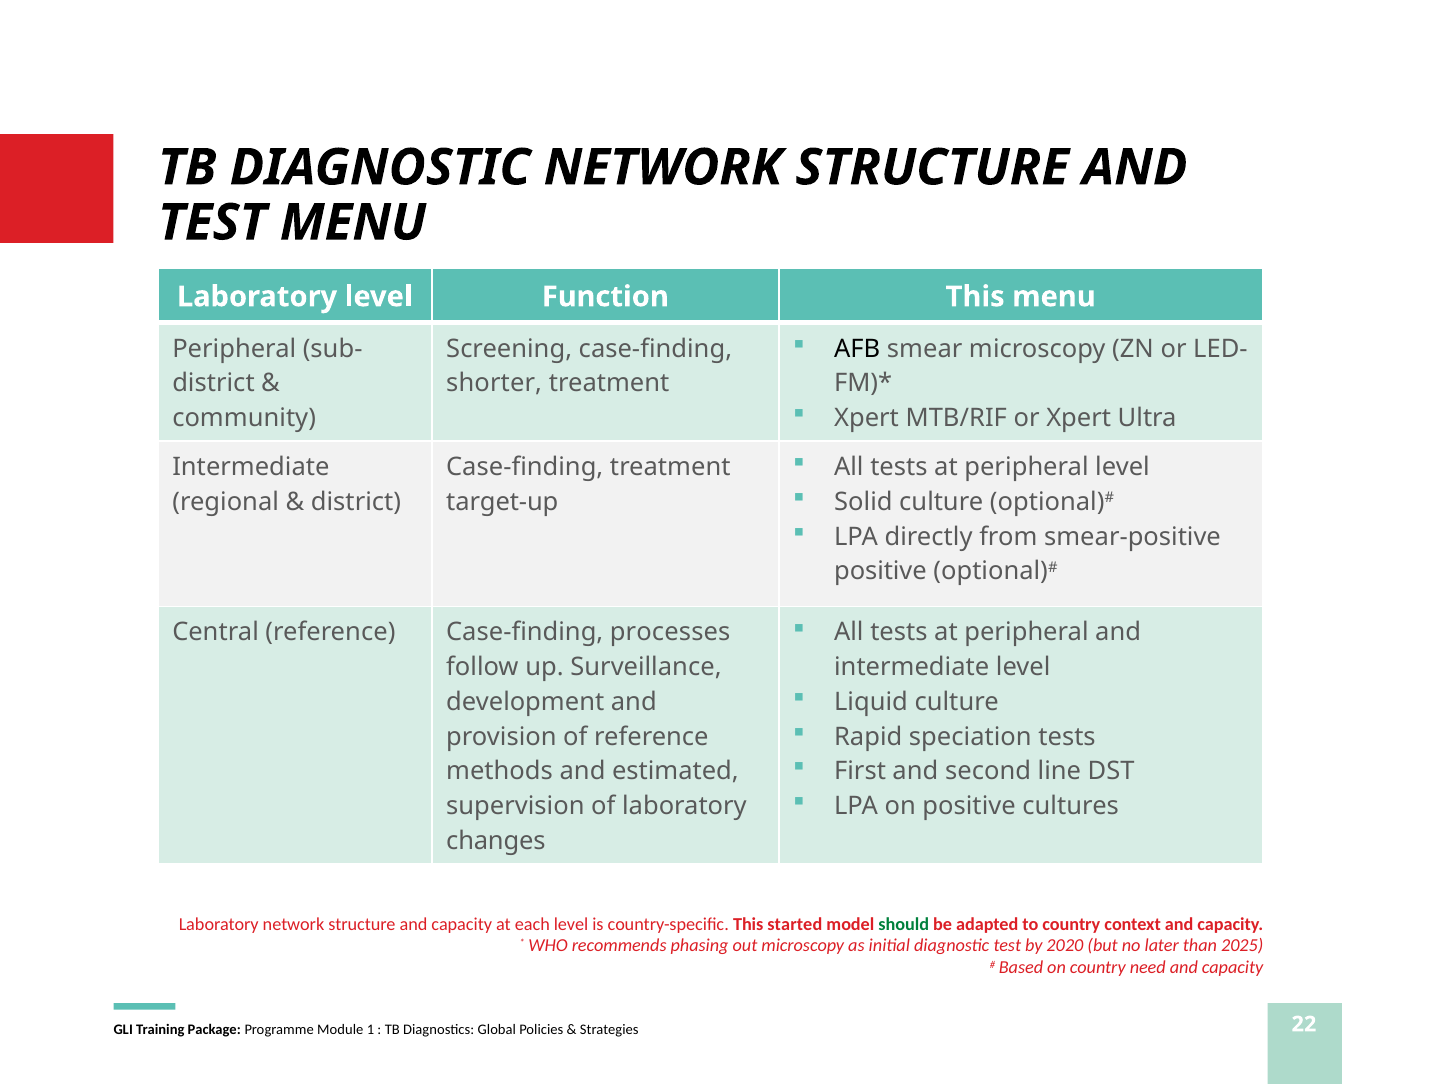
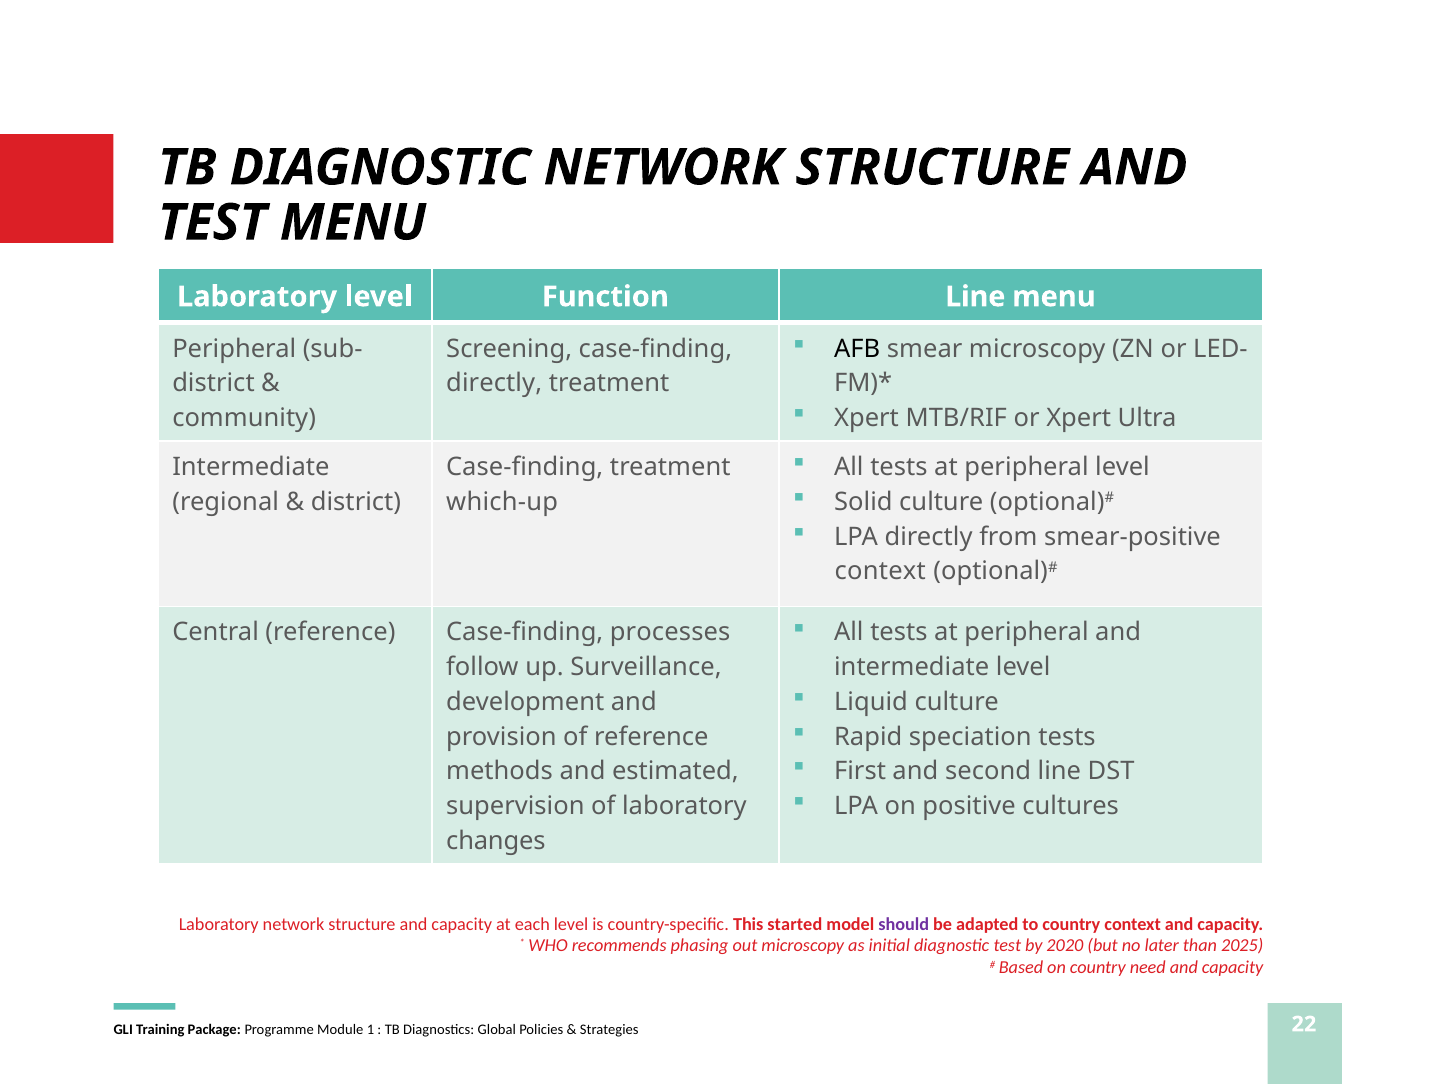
Function This: This -> Line
shorter at (494, 384): shorter -> directly
target-up: target-up -> which-up
positive at (880, 572): positive -> context
should colour: green -> purple
